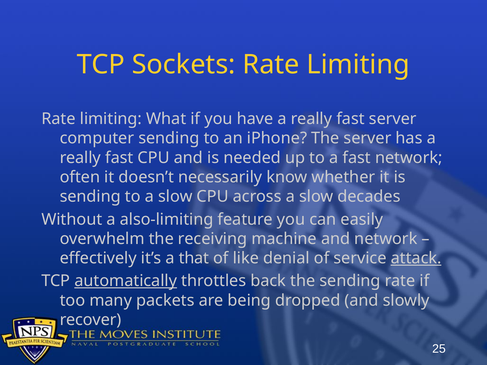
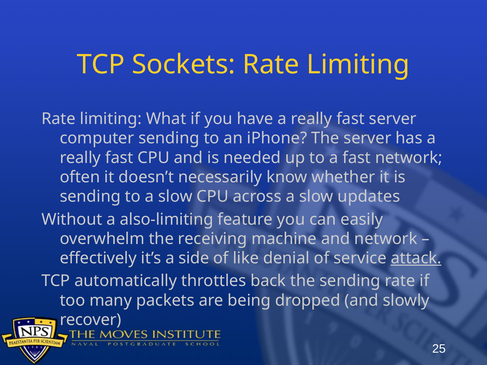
decades: decades -> updates
that: that -> side
automatically underline: present -> none
